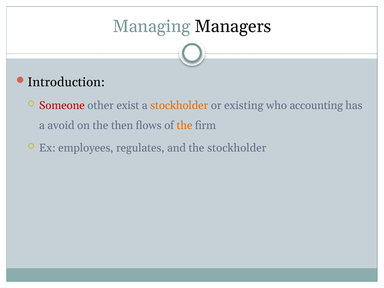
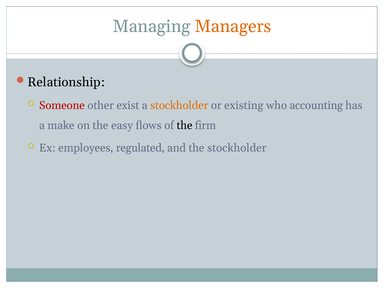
Managers colour: black -> orange
Introduction: Introduction -> Relationship
avoid: avoid -> make
then: then -> easy
the at (185, 125) colour: orange -> black
regulates: regulates -> regulated
